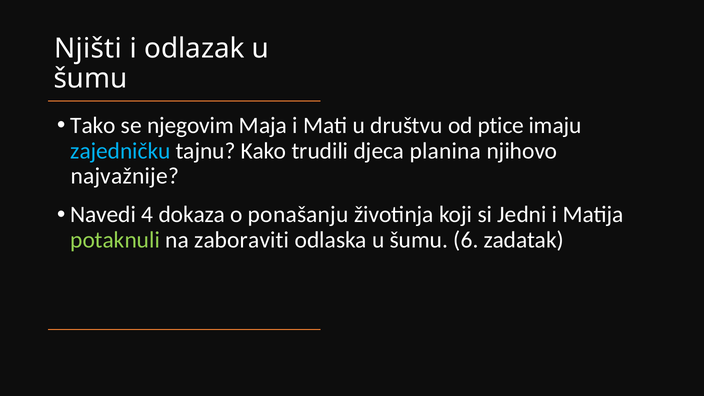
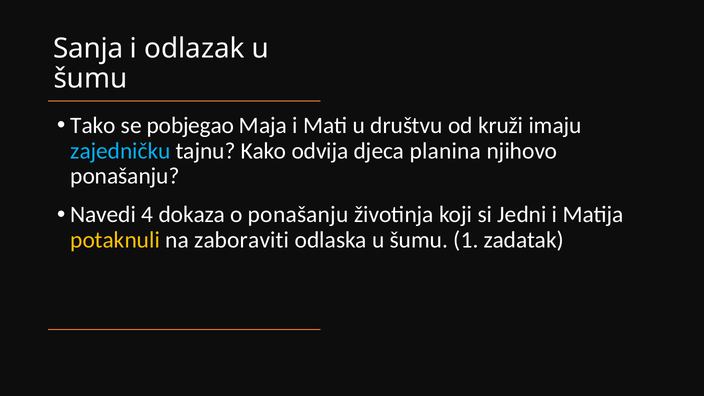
Njišti: Njišti -> Sanja
njegovim: njegovim -> pobjegao
ptice: ptice -> kruži
trudili: trudili -> odvija
najvažnije at (125, 176): najvažnije -> ponašanju
potaknuli colour: light green -> yellow
6: 6 -> 1
